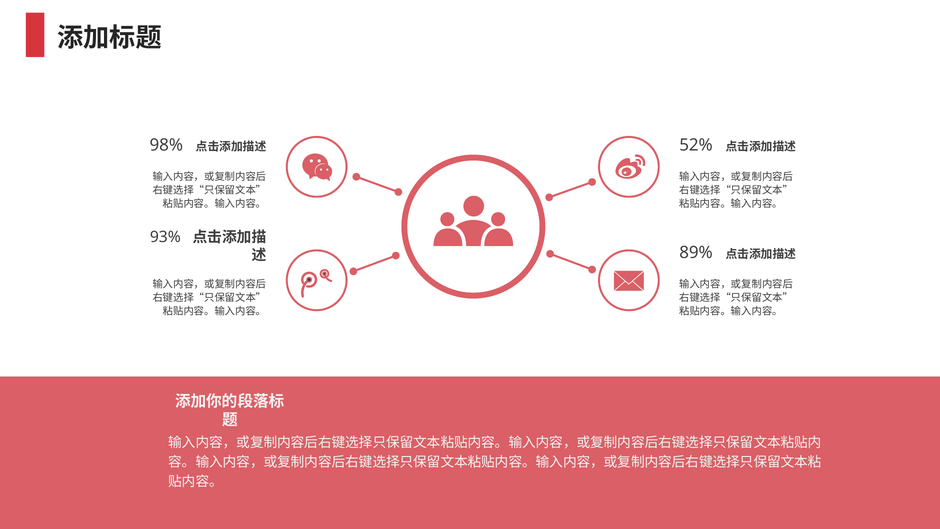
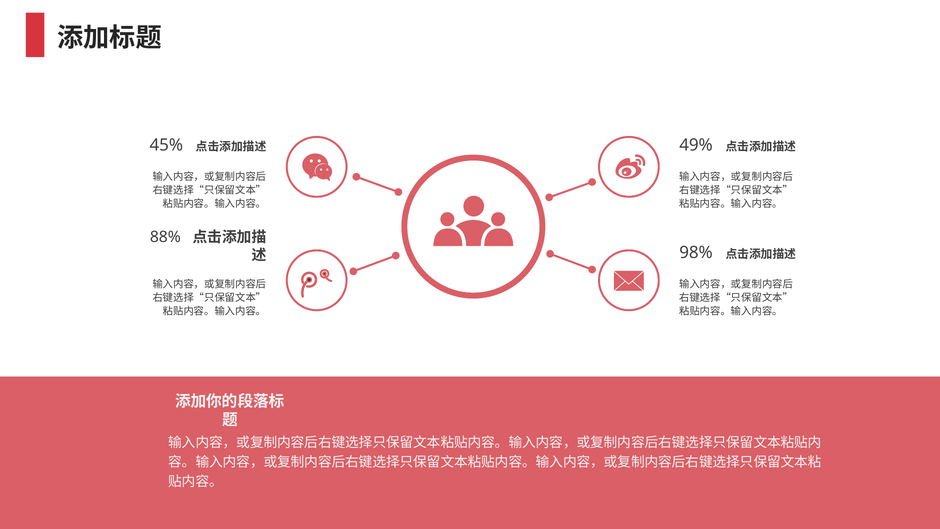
98%: 98% -> 45%
52%: 52% -> 49%
93%: 93% -> 88%
89%: 89% -> 98%
